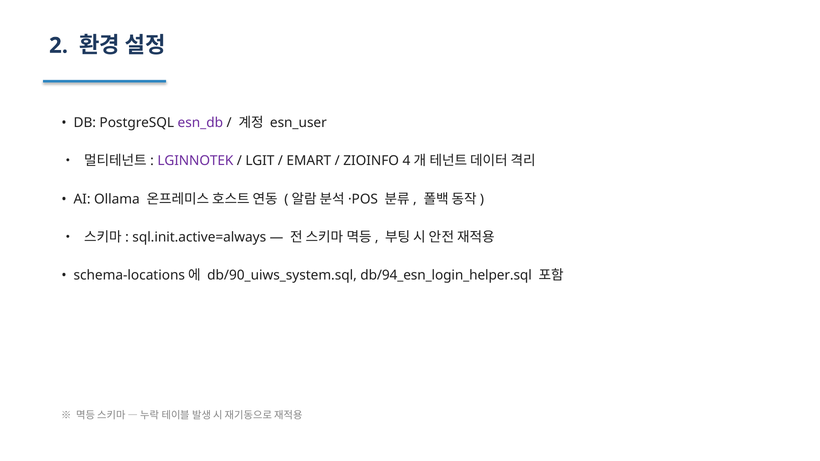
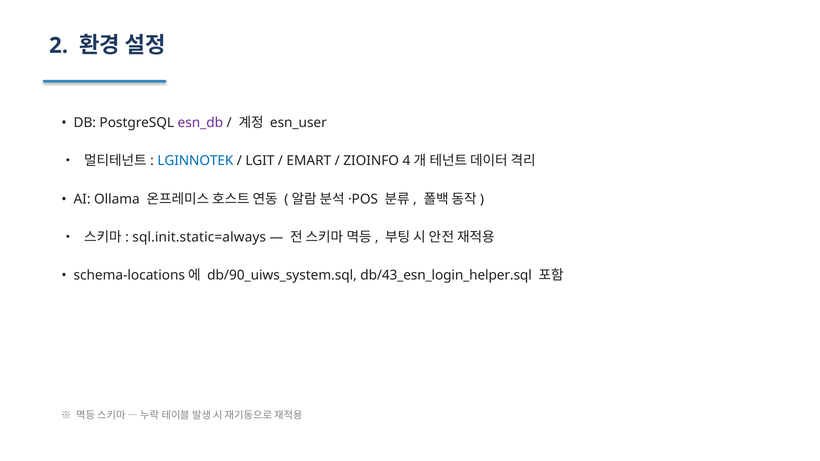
LGINNOTEK colour: purple -> blue
sql.init.active=always: sql.init.active=always -> sql.init.static=always
db/94_esn_login_helper.sql: db/94_esn_login_helper.sql -> db/43_esn_login_helper.sql
